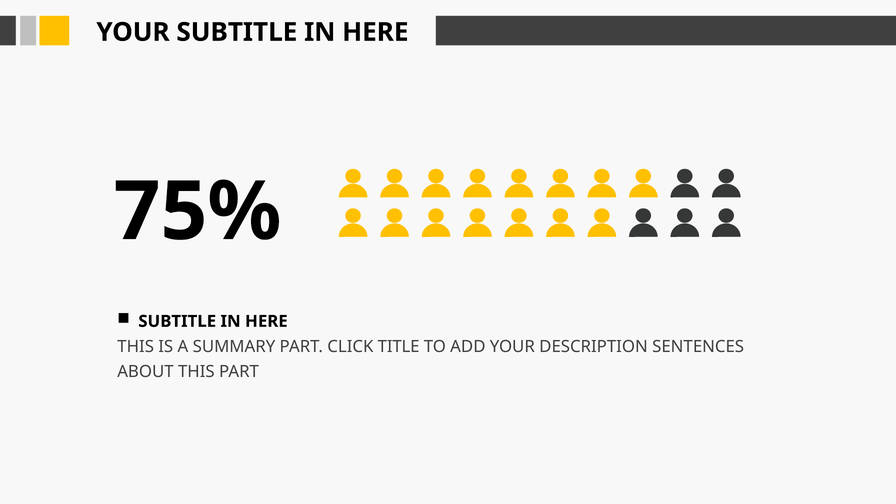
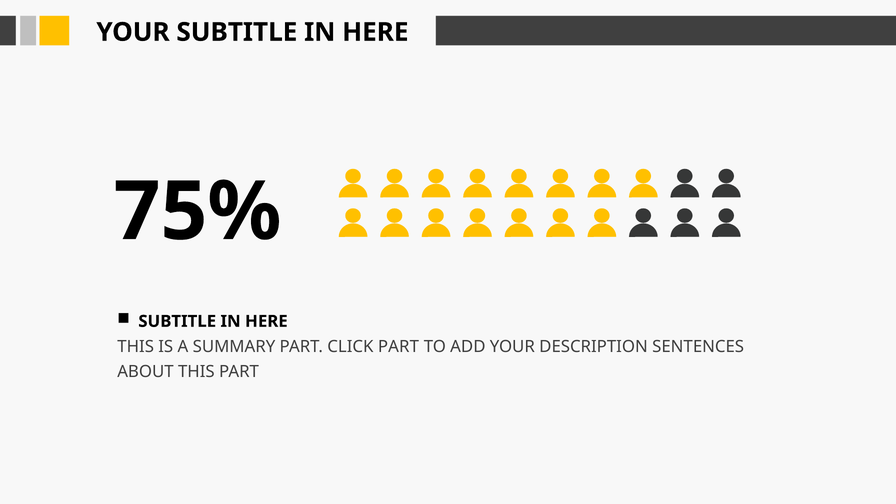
CLICK TITLE: TITLE -> PART
